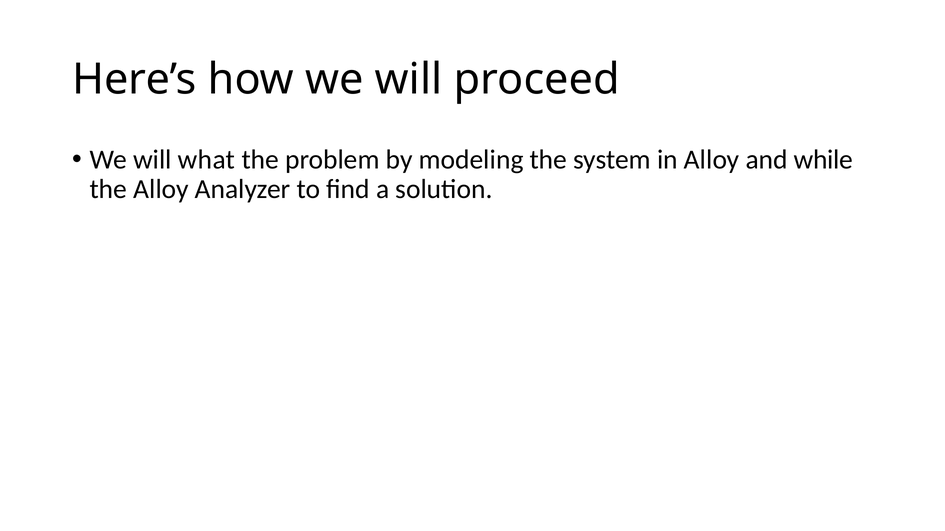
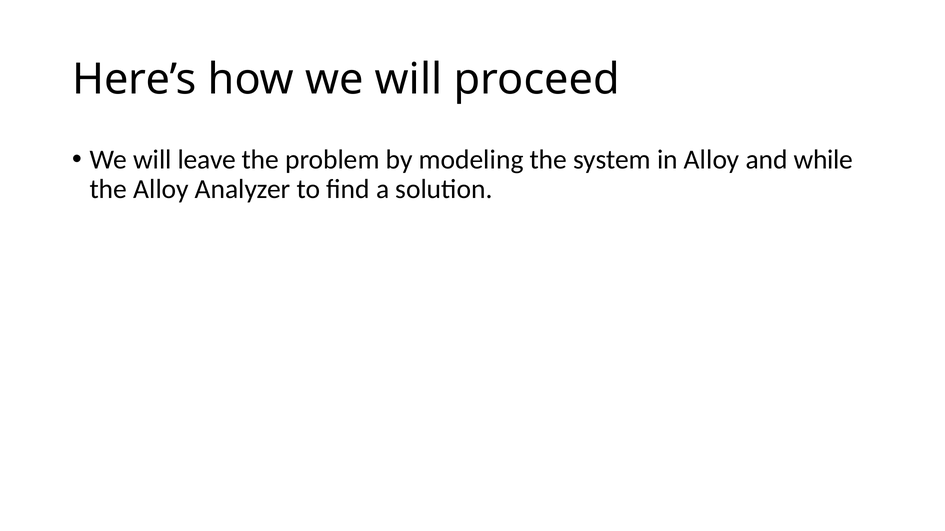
what: what -> leave
